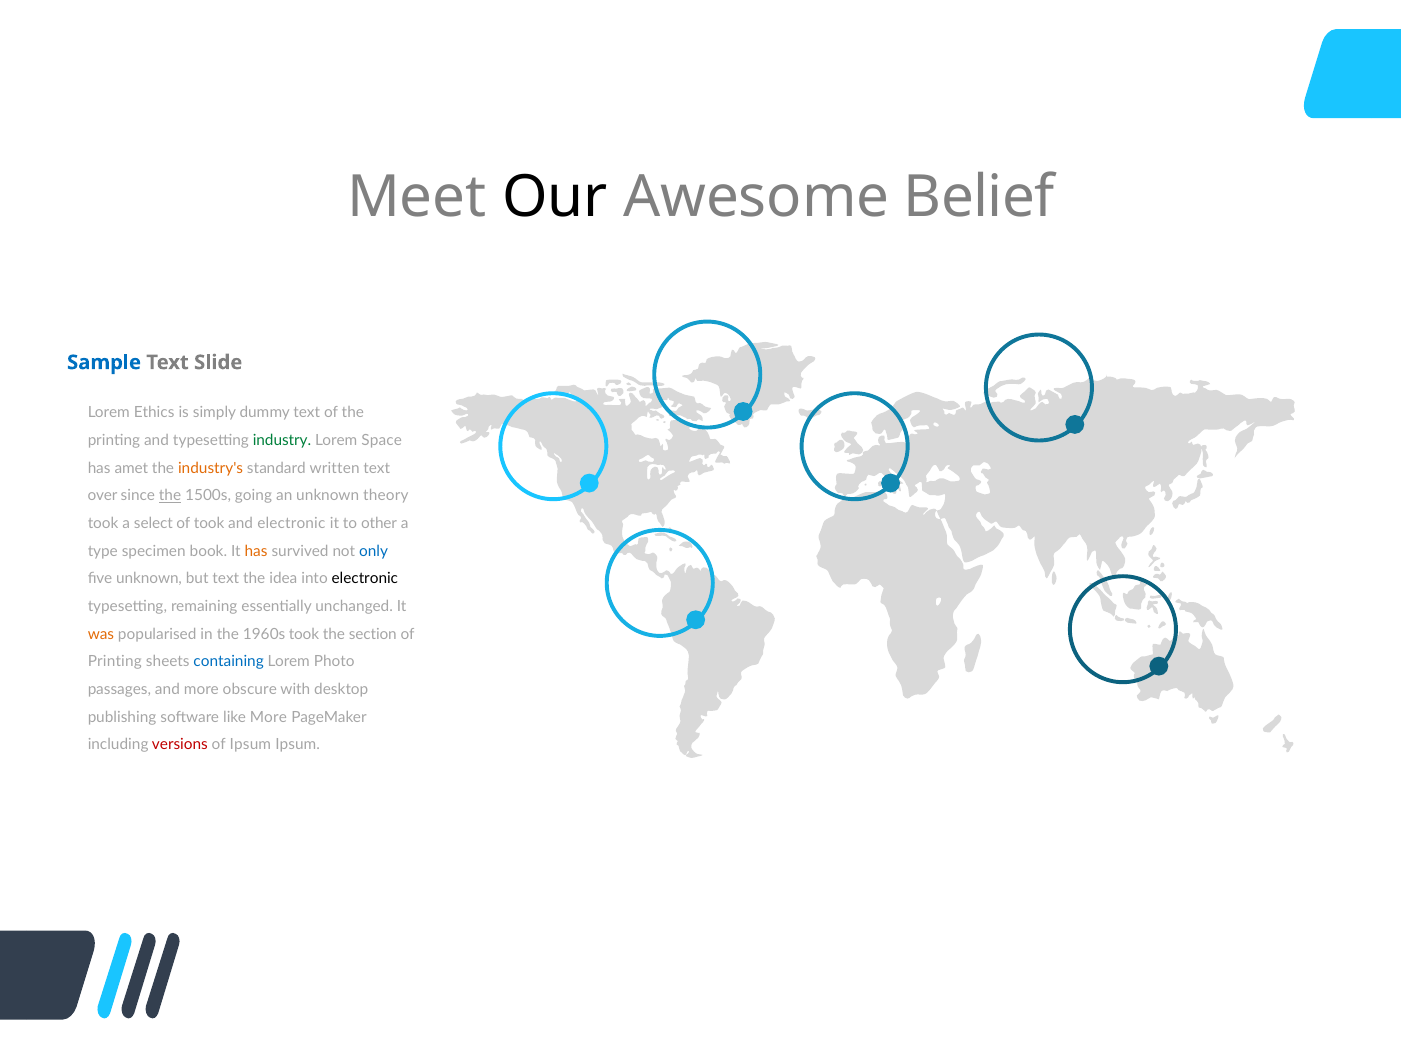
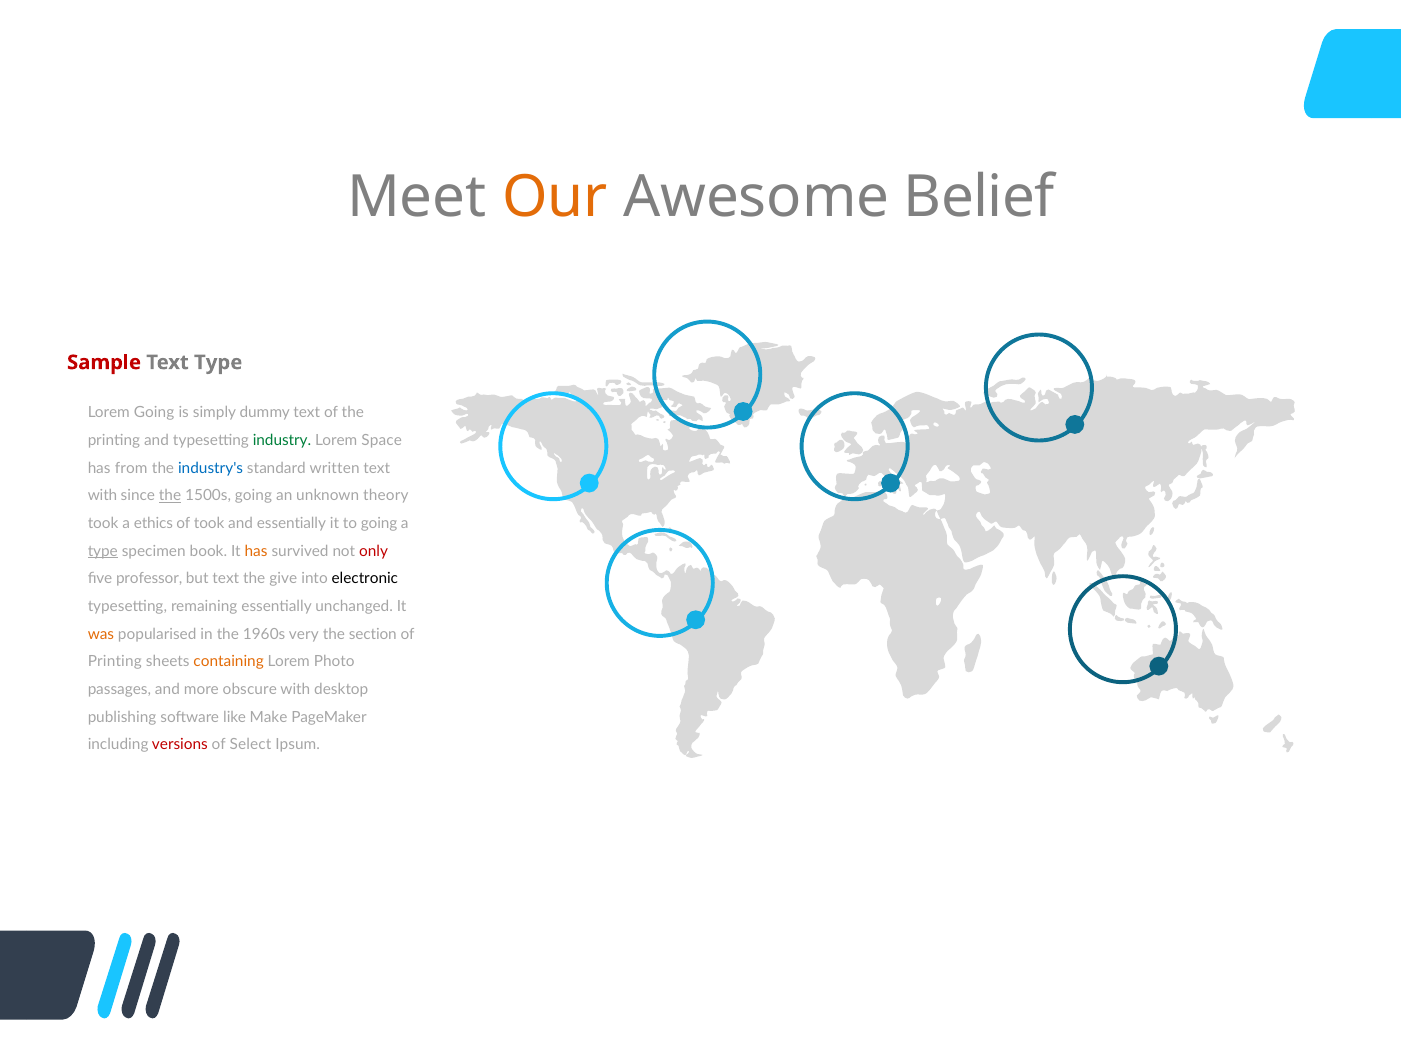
Our colour: black -> orange
Sample colour: blue -> red
Text Slide: Slide -> Type
Lorem Ethics: Ethics -> Going
amet: amet -> from
industry's colour: orange -> blue
over at (103, 496): over -> with
select: select -> ethics
and electronic: electronic -> essentially
to other: other -> going
type at (103, 551) underline: none -> present
only colour: blue -> red
five unknown: unknown -> professor
idea: idea -> give
1960s took: took -> very
containing colour: blue -> orange
like More: More -> Make
of Ipsum: Ipsum -> Select
